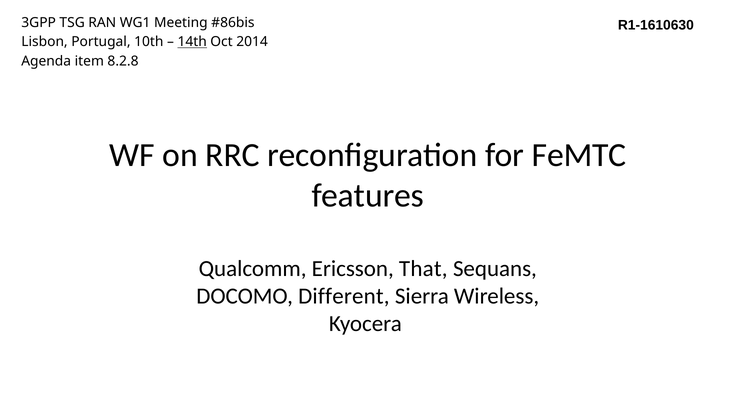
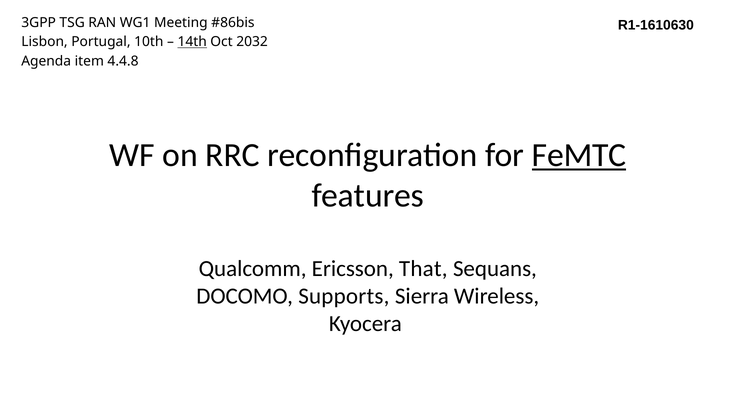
2014: 2014 -> 2032
8.2.8: 8.2.8 -> 4.4.8
FeMTC underline: none -> present
Different: Different -> Supports
